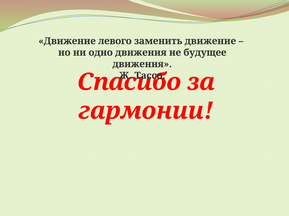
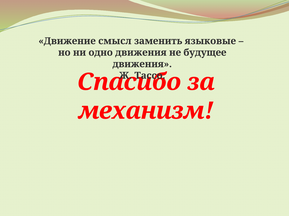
левого: левого -> смысл
заменить движение: движение -> языковые
гармонии: гармонии -> механизм
